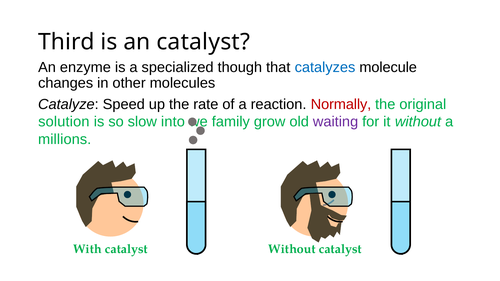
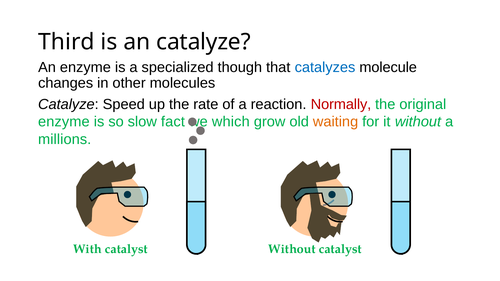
an catalyst: catalyst -> catalyze
solution at (64, 122): solution -> enzyme
into: into -> fact
family: family -> which
waiting colour: purple -> orange
